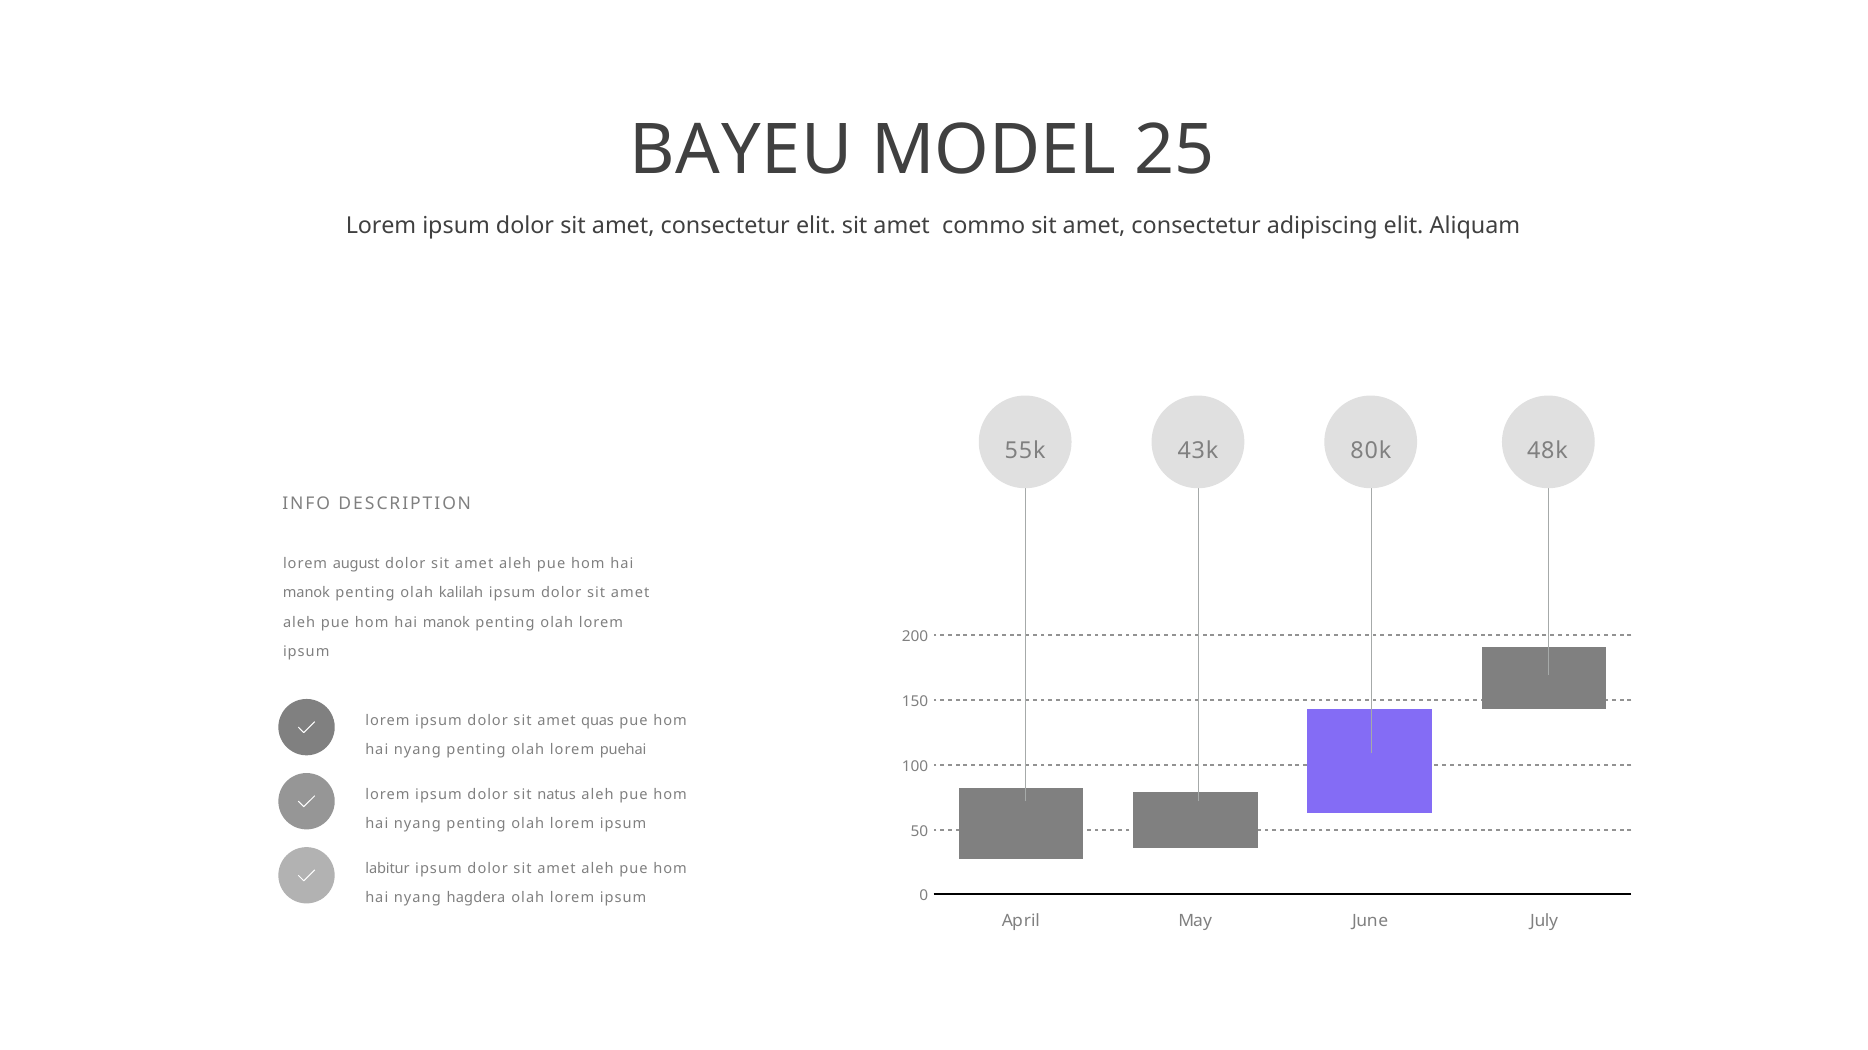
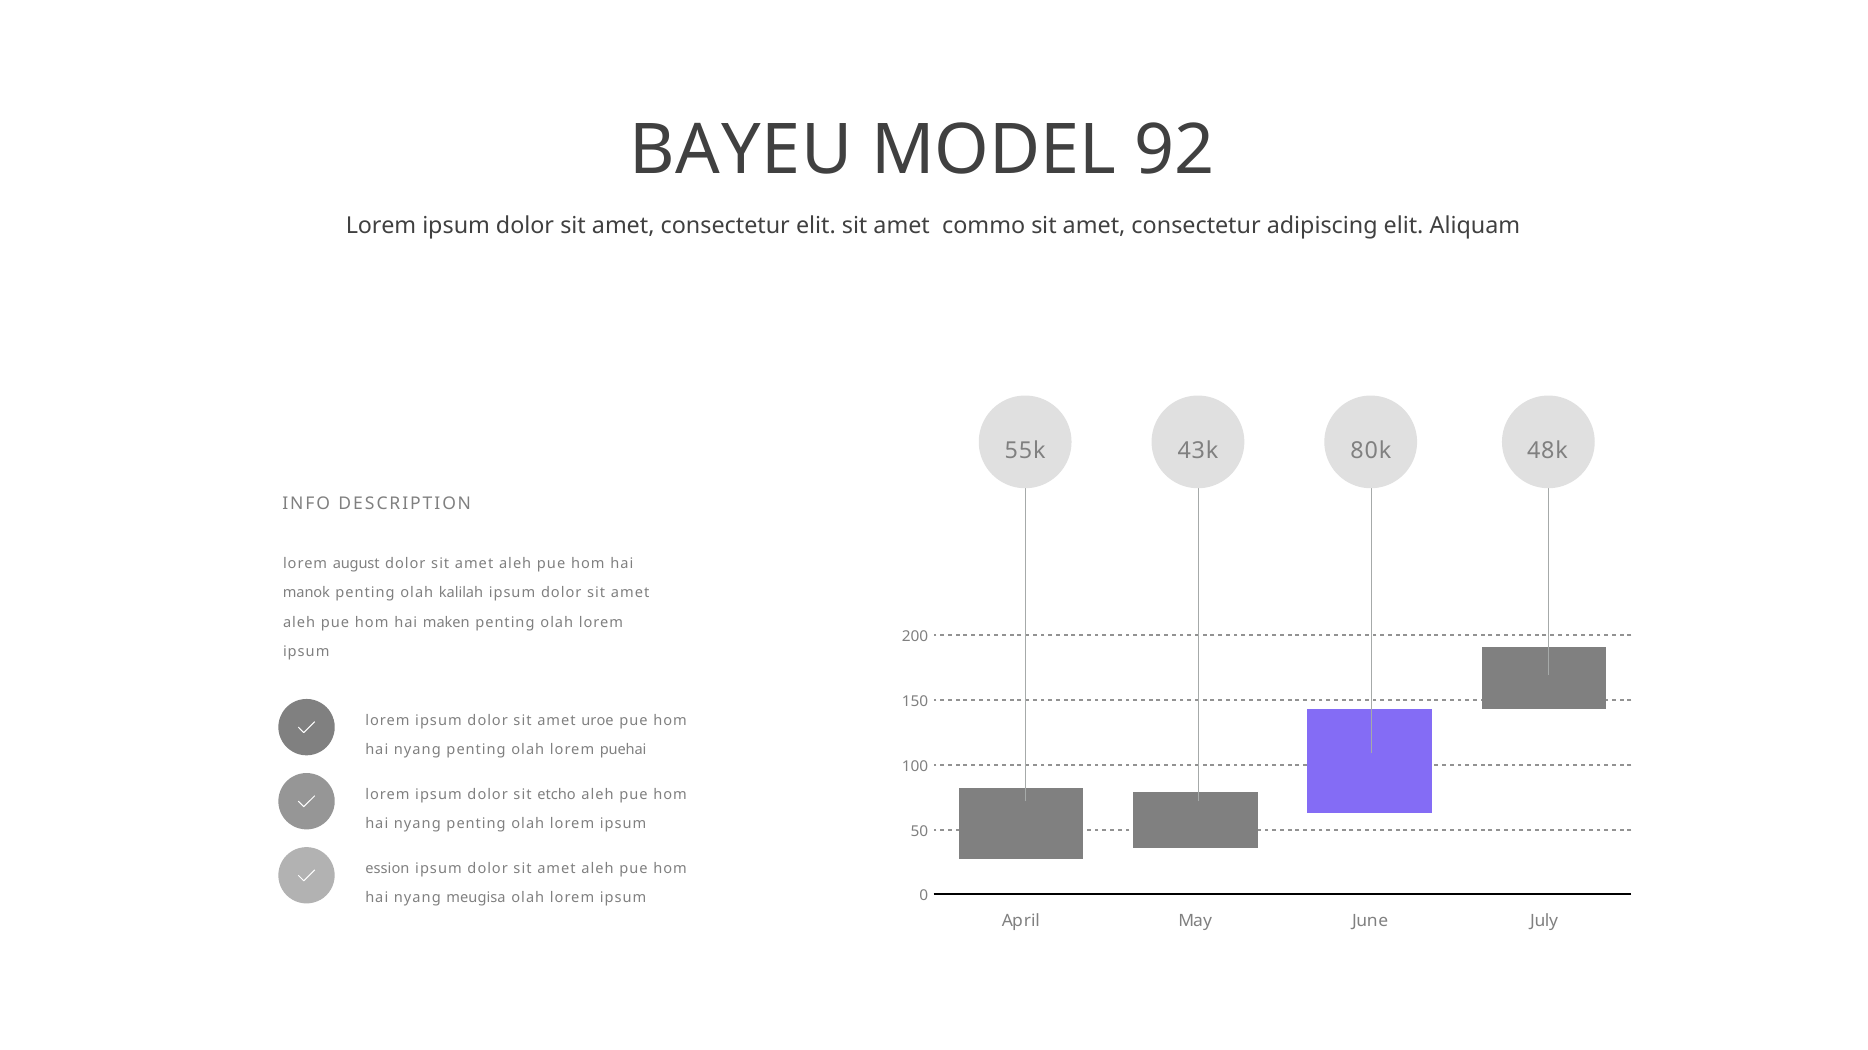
25: 25 -> 92
manok at (446, 623): manok -> maken
quas: quas -> uroe
natus: natus -> etcho
labitur: labitur -> ession
hagdera: hagdera -> meugisa
